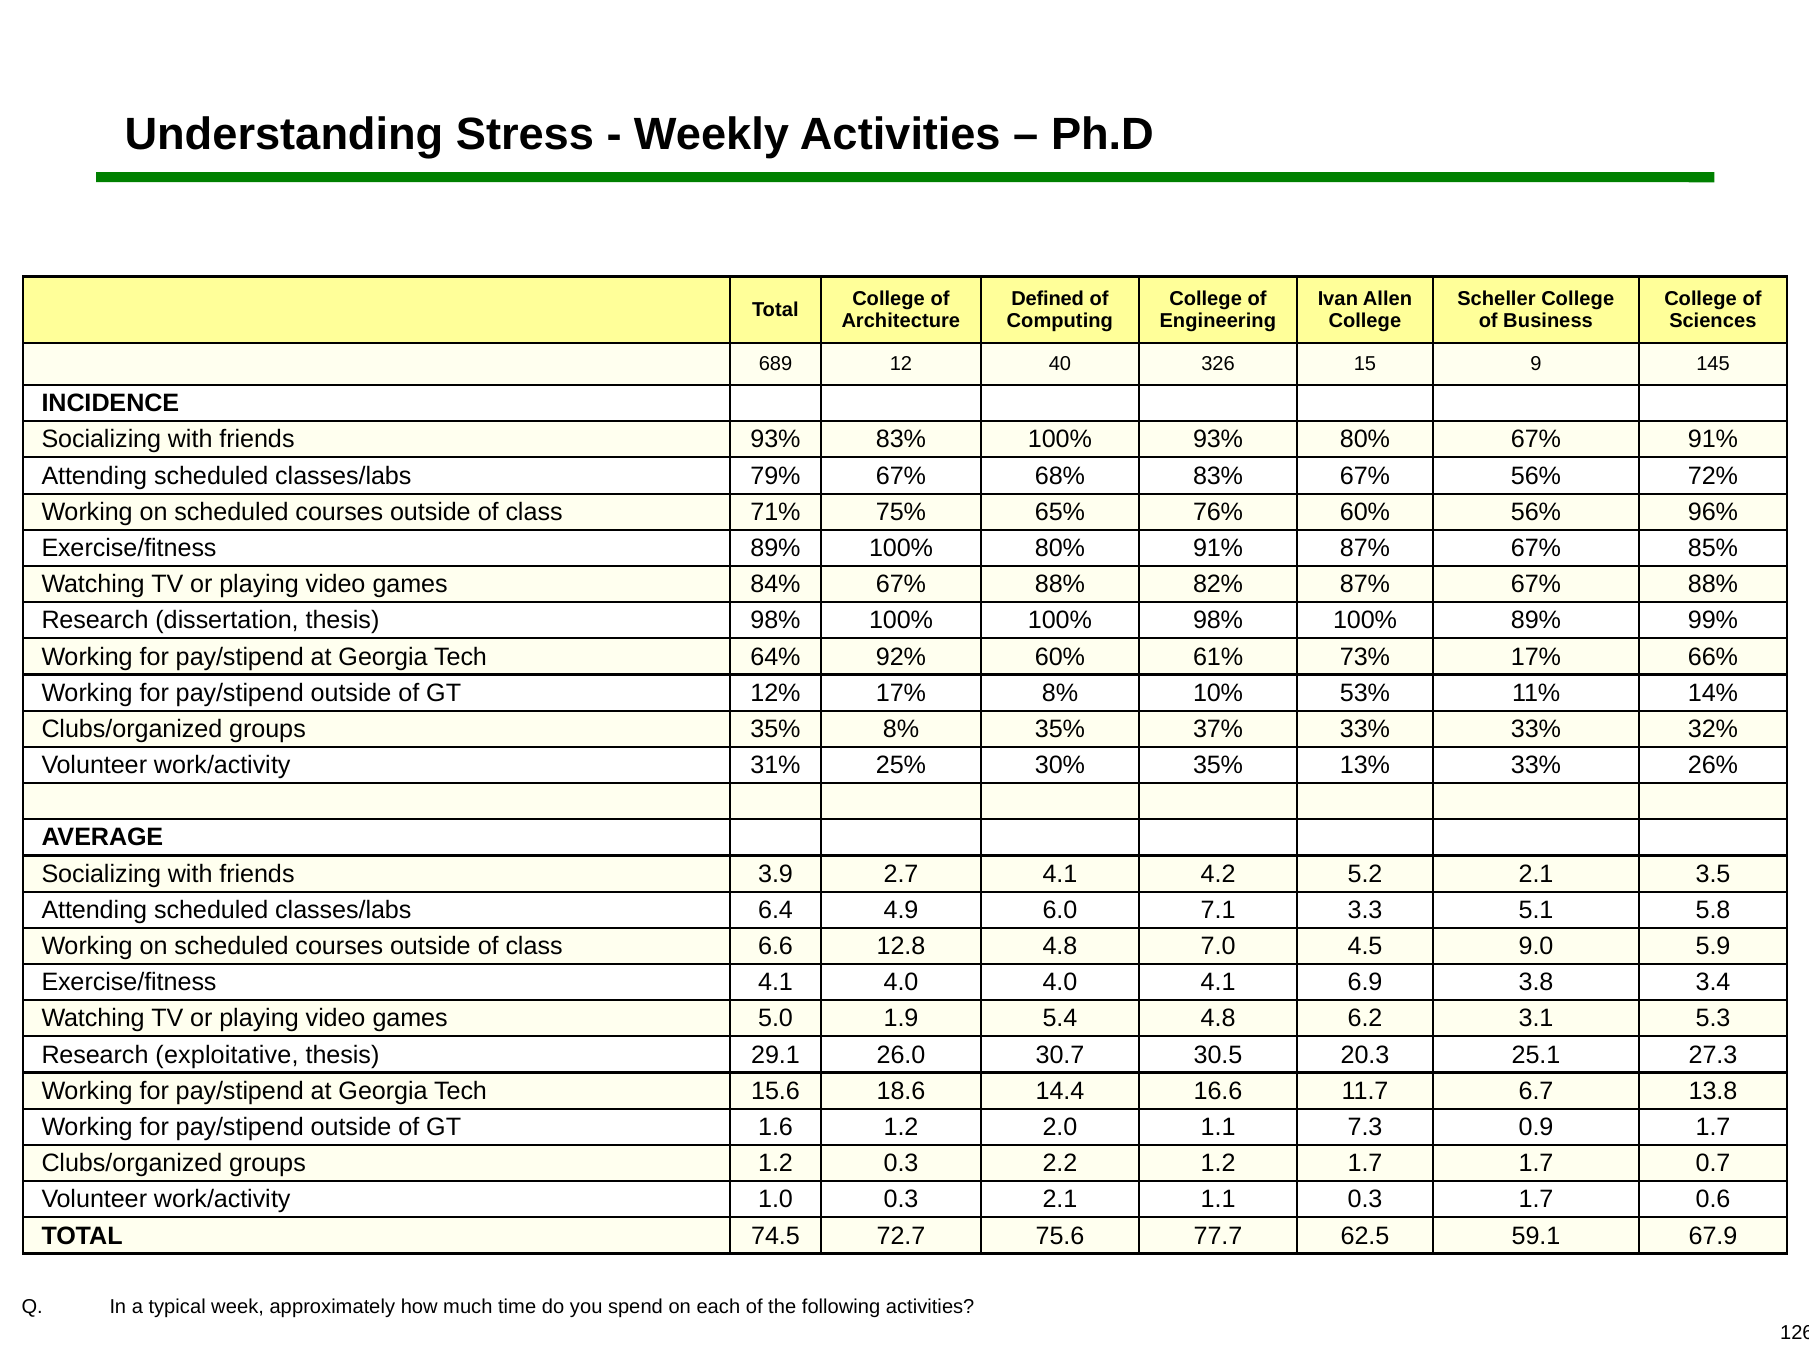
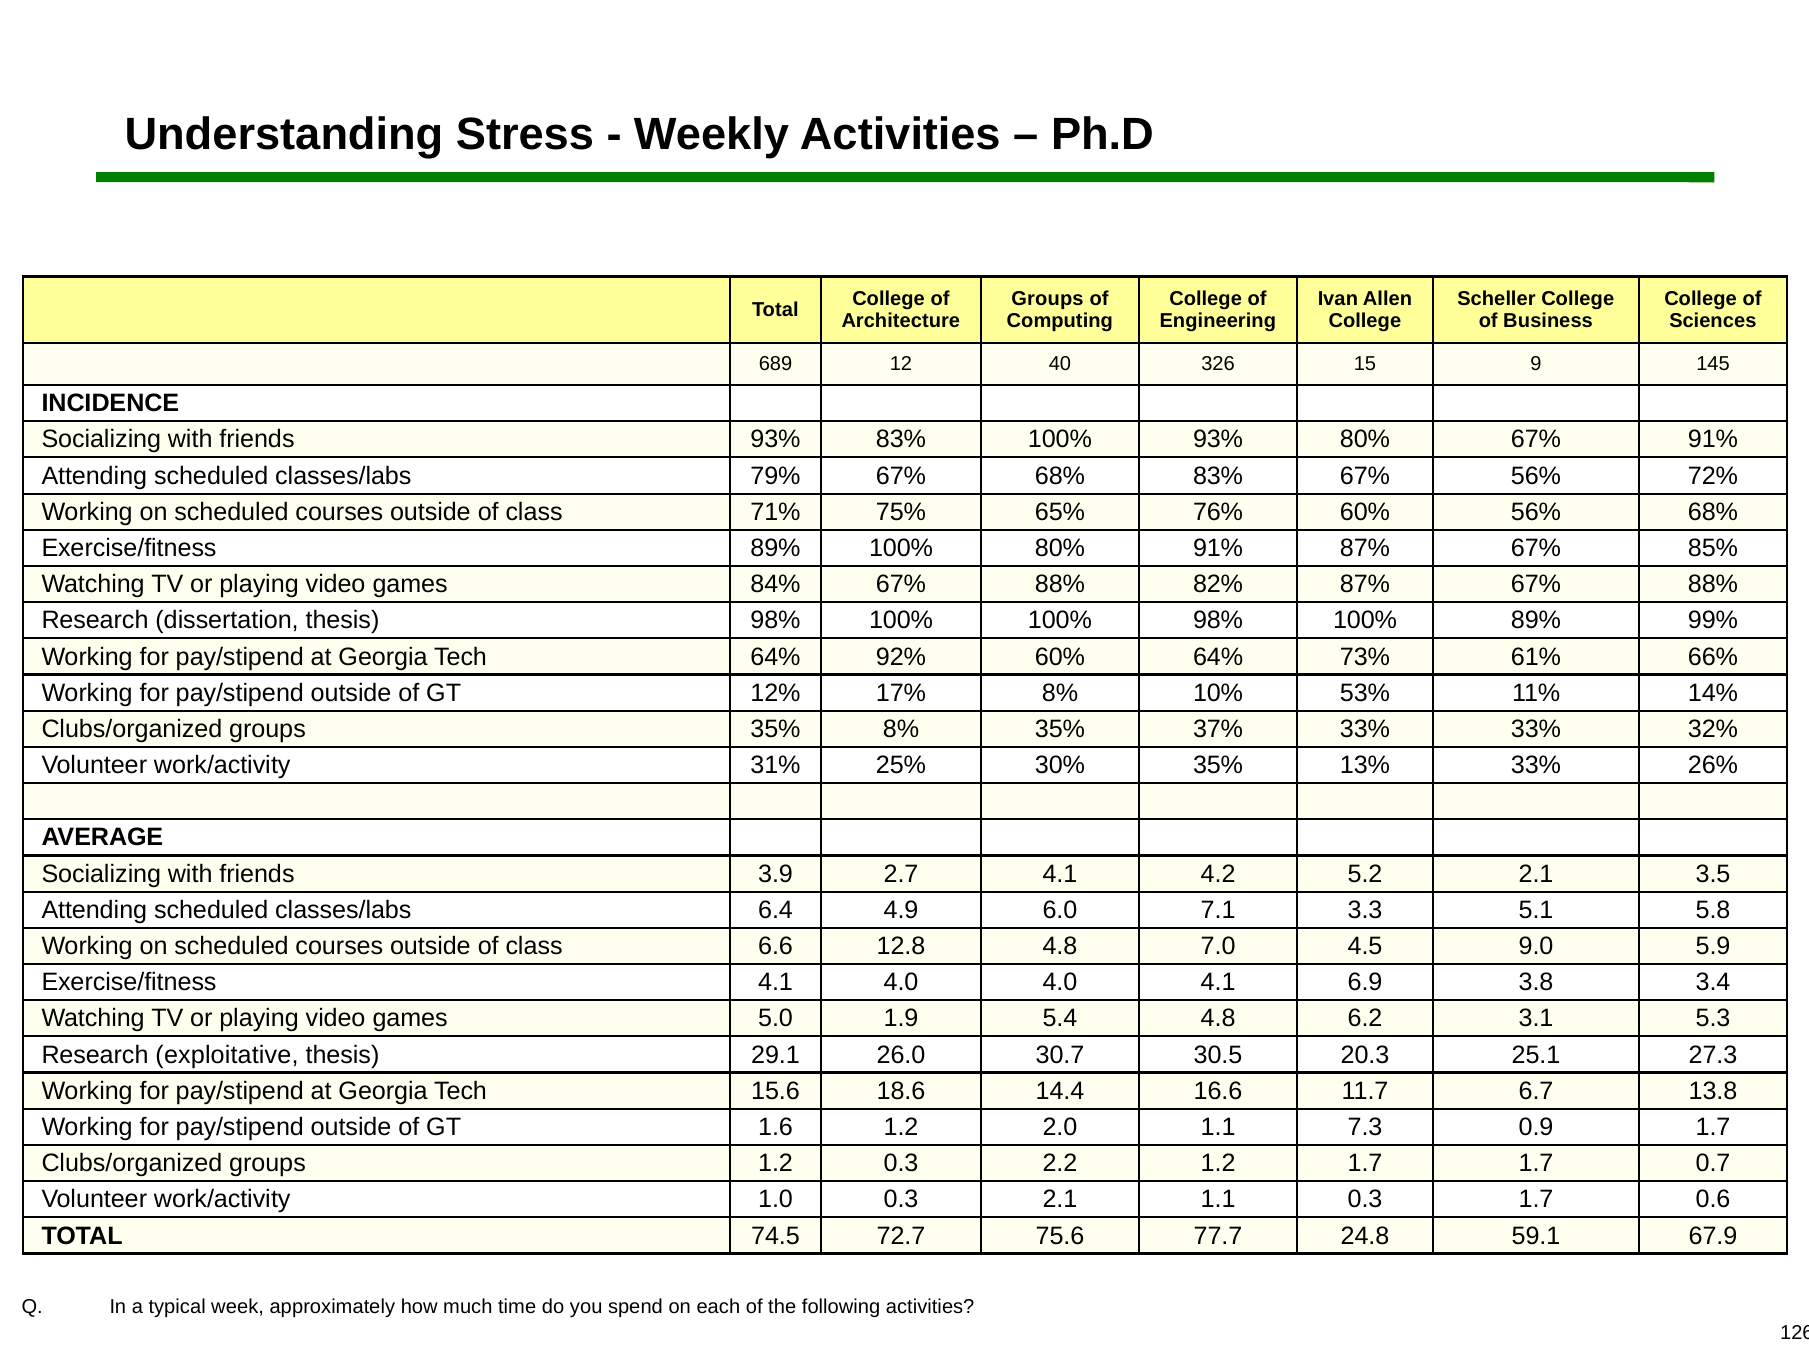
Defined at (1048, 299): Defined -> Groups
56% 96%: 96% -> 68%
60% 61%: 61% -> 64%
73% 17%: 17% -> 61%
62.5: 62.5 -> 24.8
